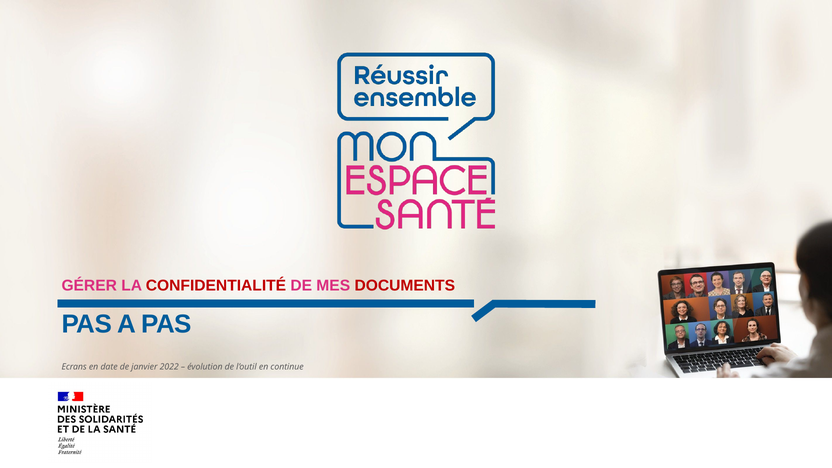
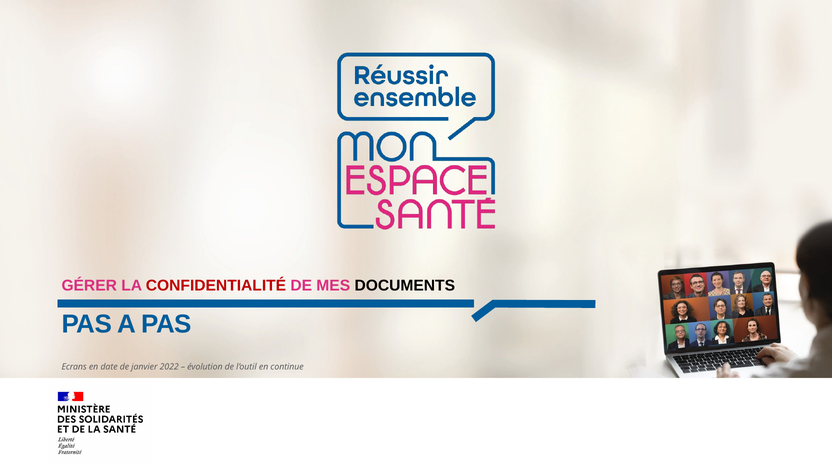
DOCUMENTS colour: red -> black
